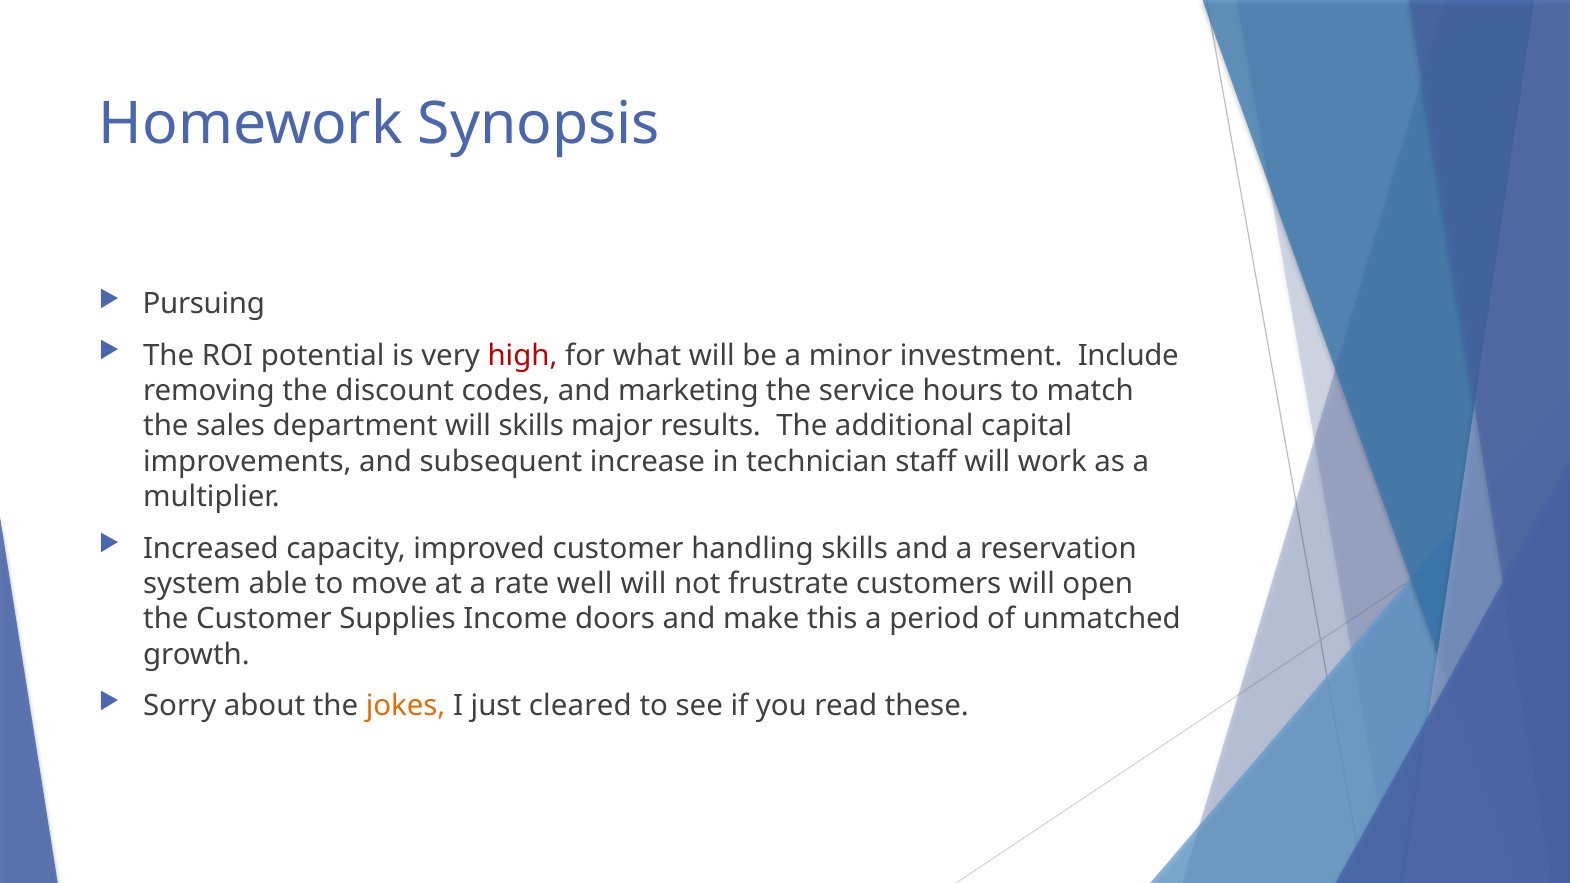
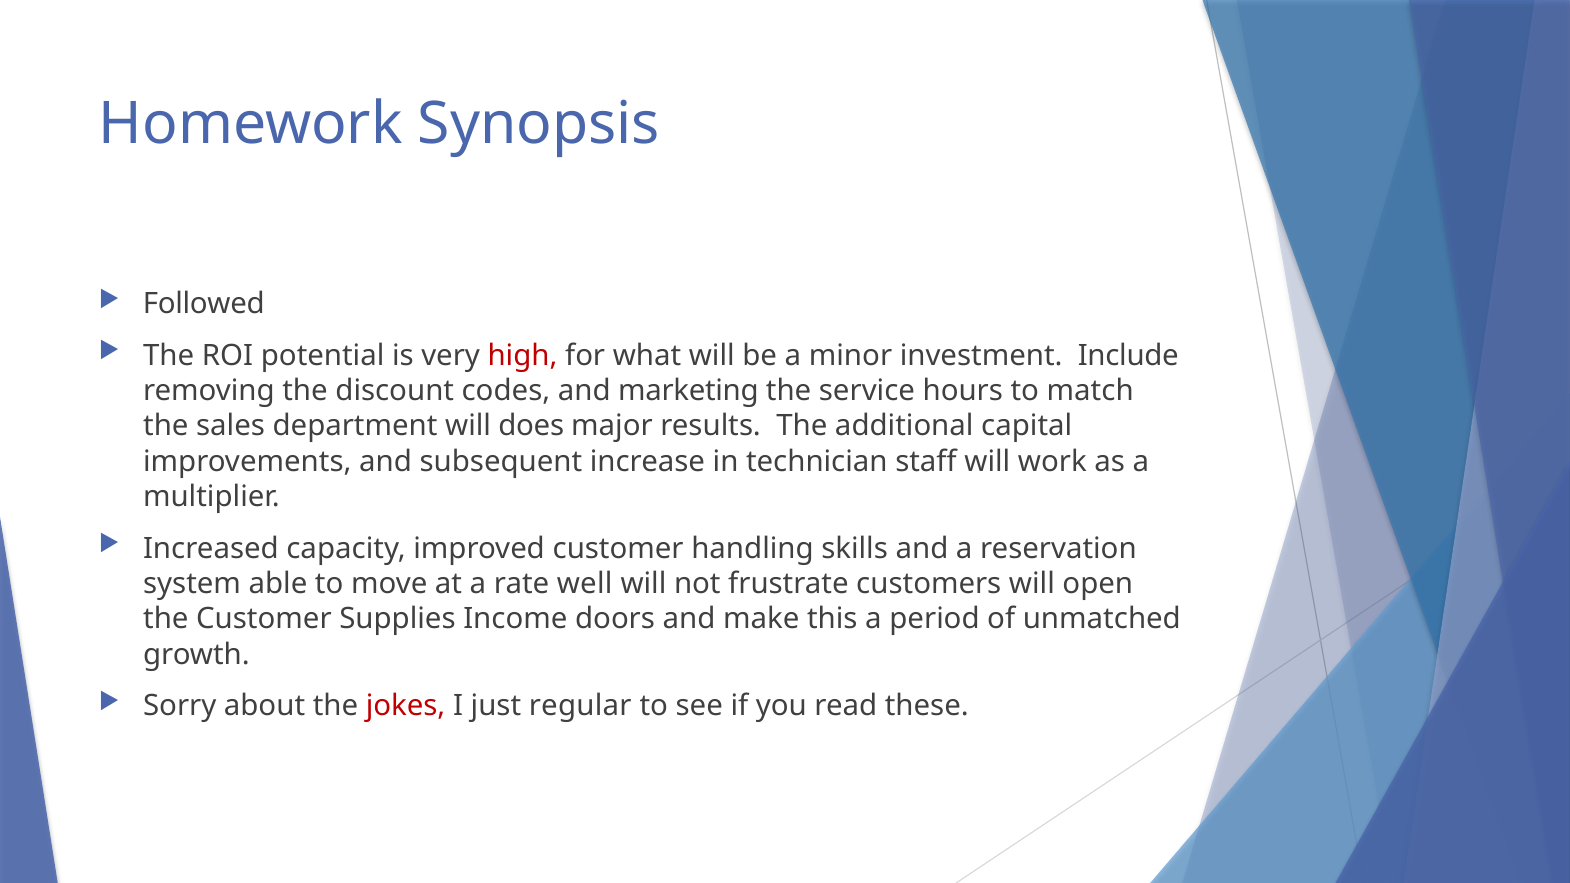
Pursuing: Pursuing -> Followed
will skills: skills -> does
jokes colour: orange -> red
cleared: cleared -> regular
